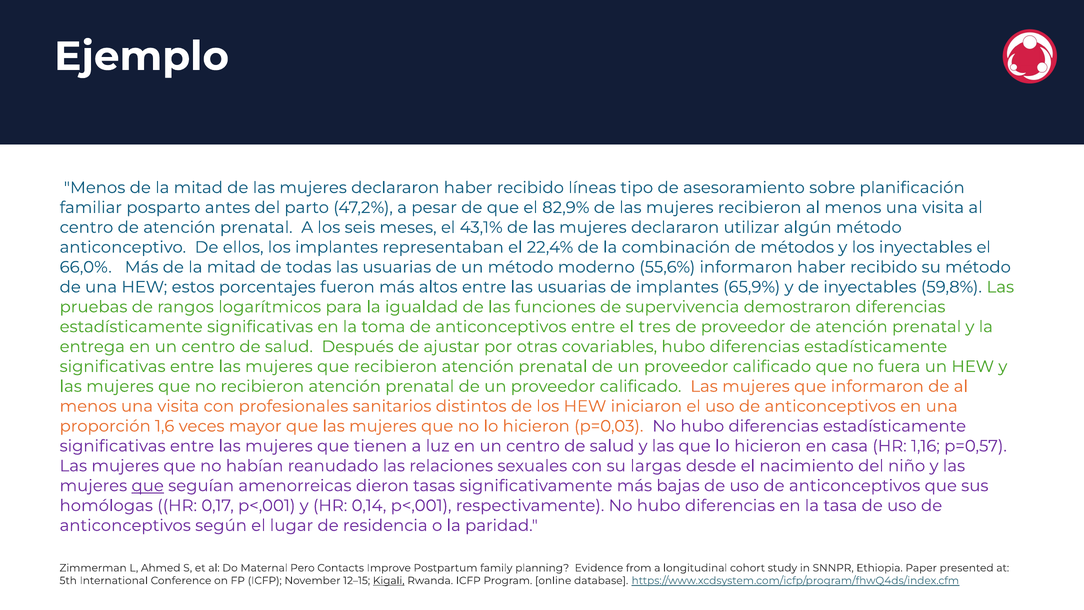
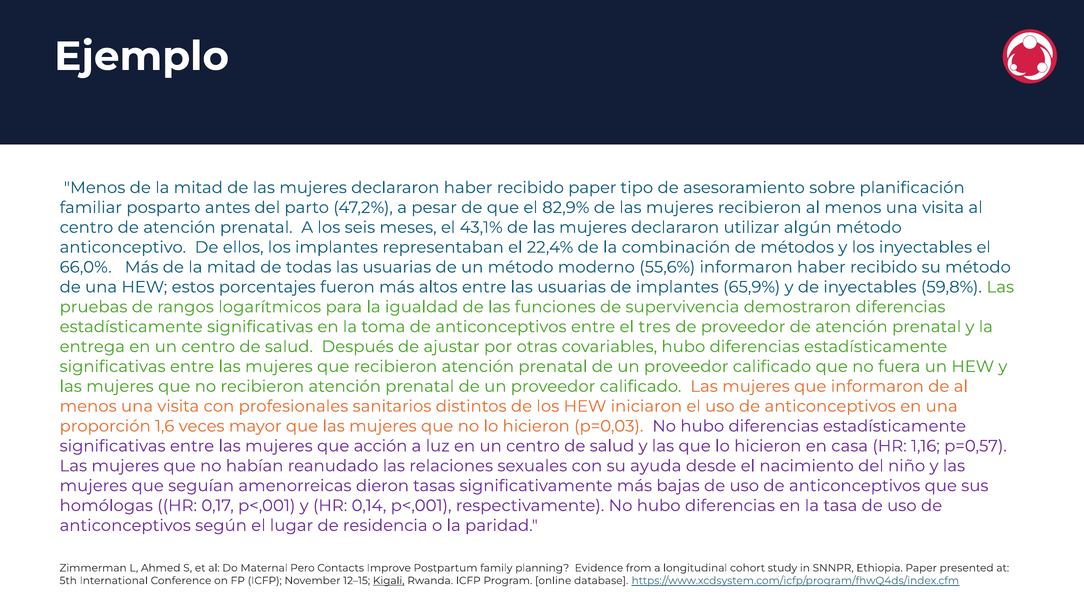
recibido líneas: líneas -> paper
tienen: tienen -> acción
largas: largas -> ayuda
que at (148, 486) underline: present -> none
